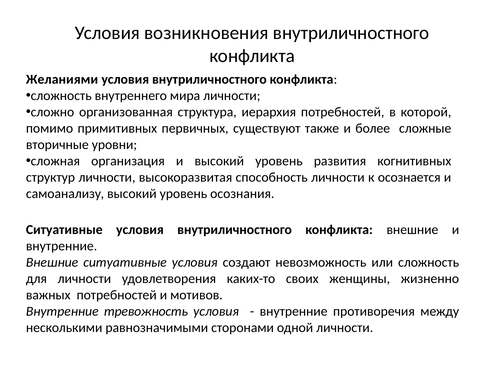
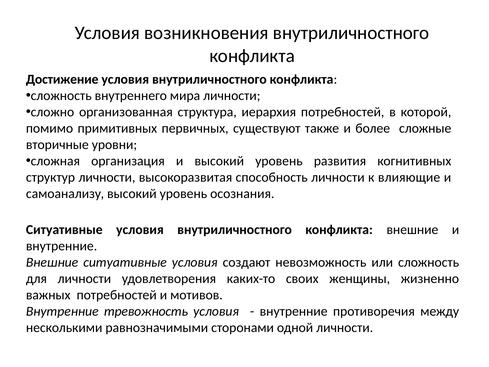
Желаниями: Желаниями -> Достижение
осознается: осознается -> влияющие
